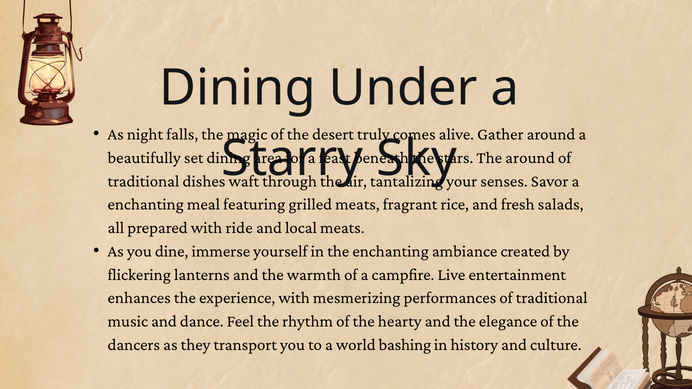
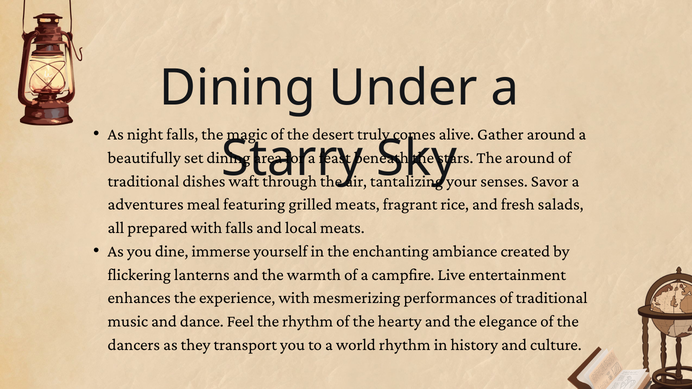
enchanting at (146, 205): enchanting -> adventures
with ride: ride -> falls
world bashing: bashing -> rhythm
